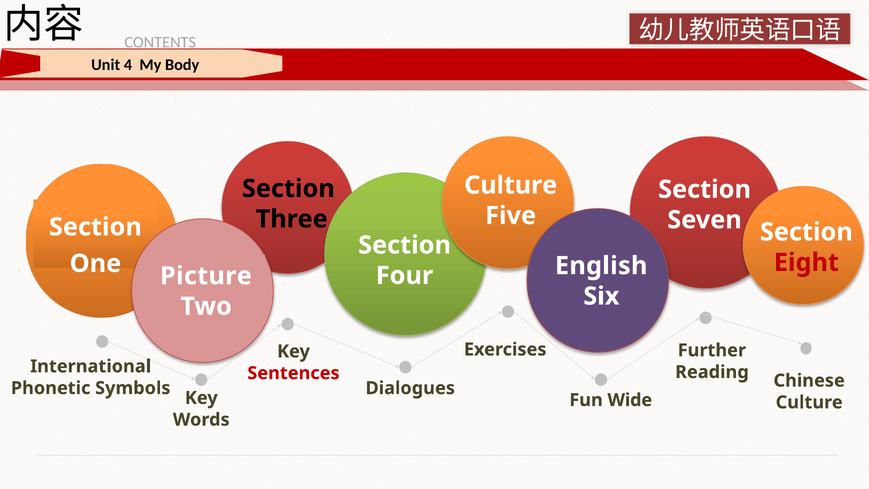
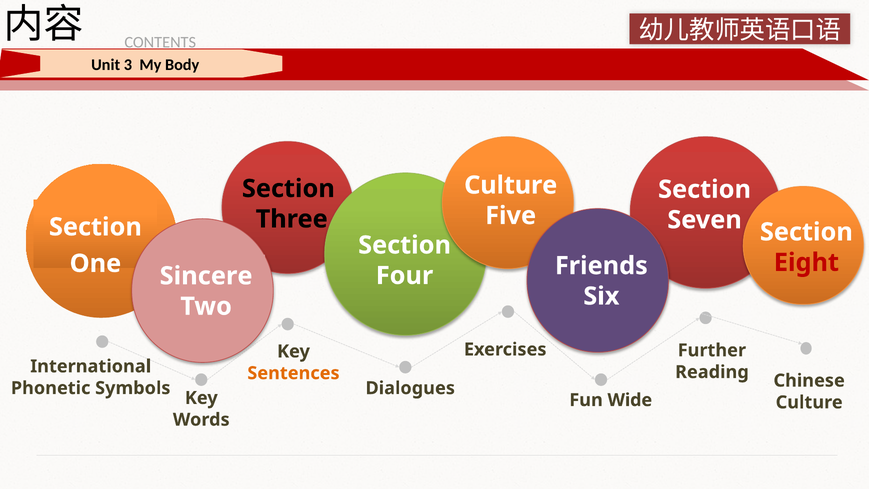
4: 4 -> 3
English: English -> Friends
Picture: Picture -> Sincere
Sentences colour: red -> orange
